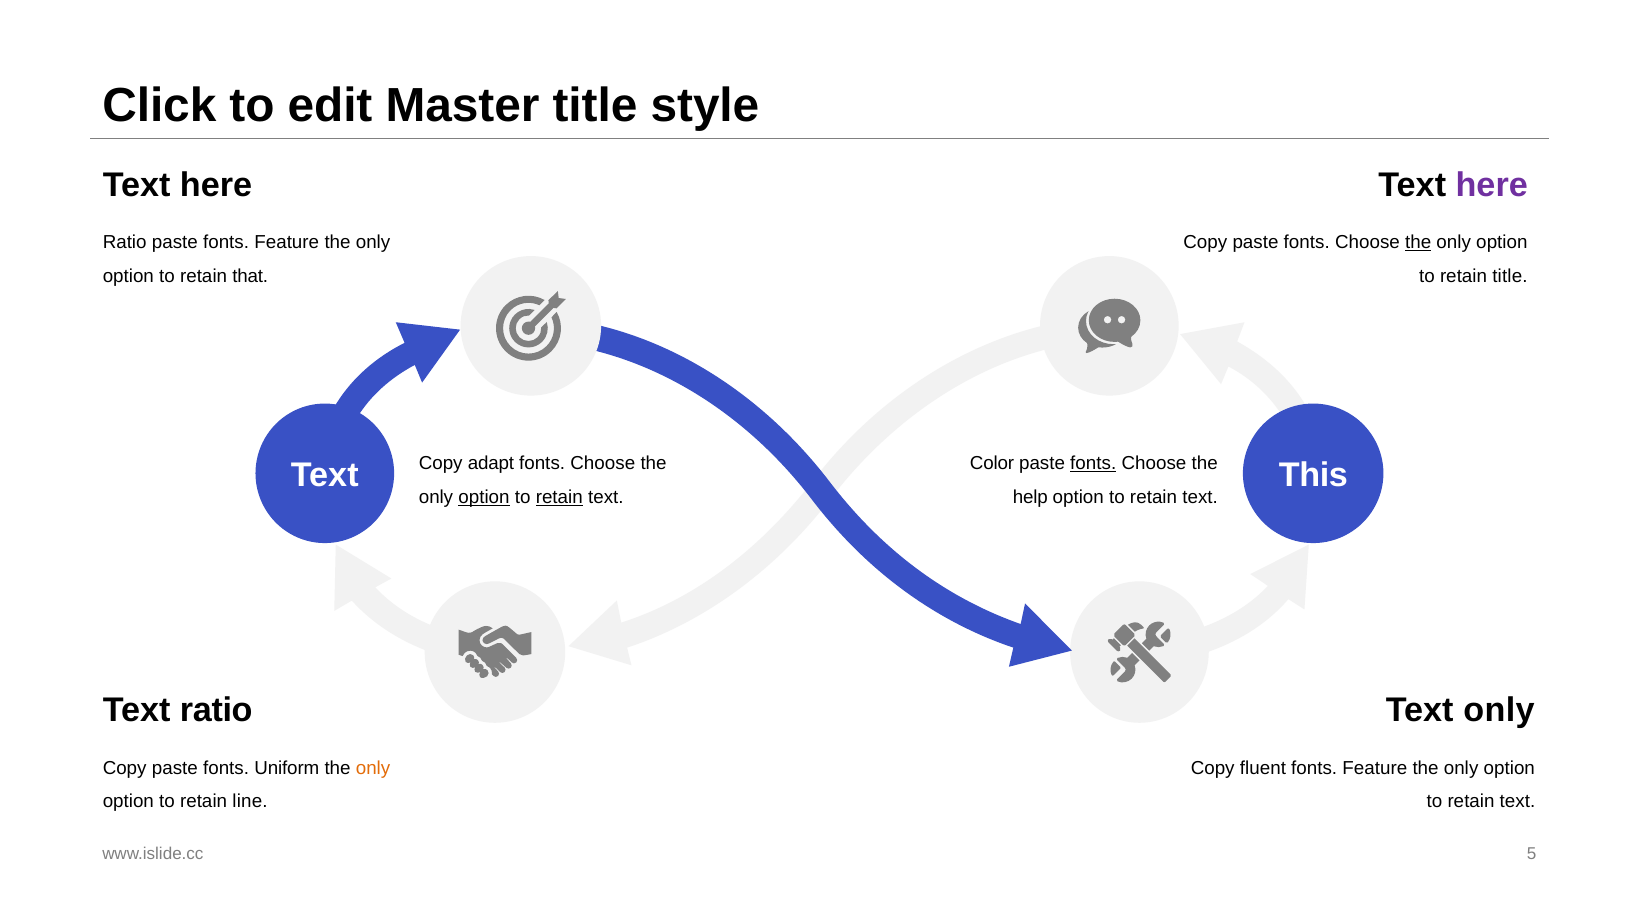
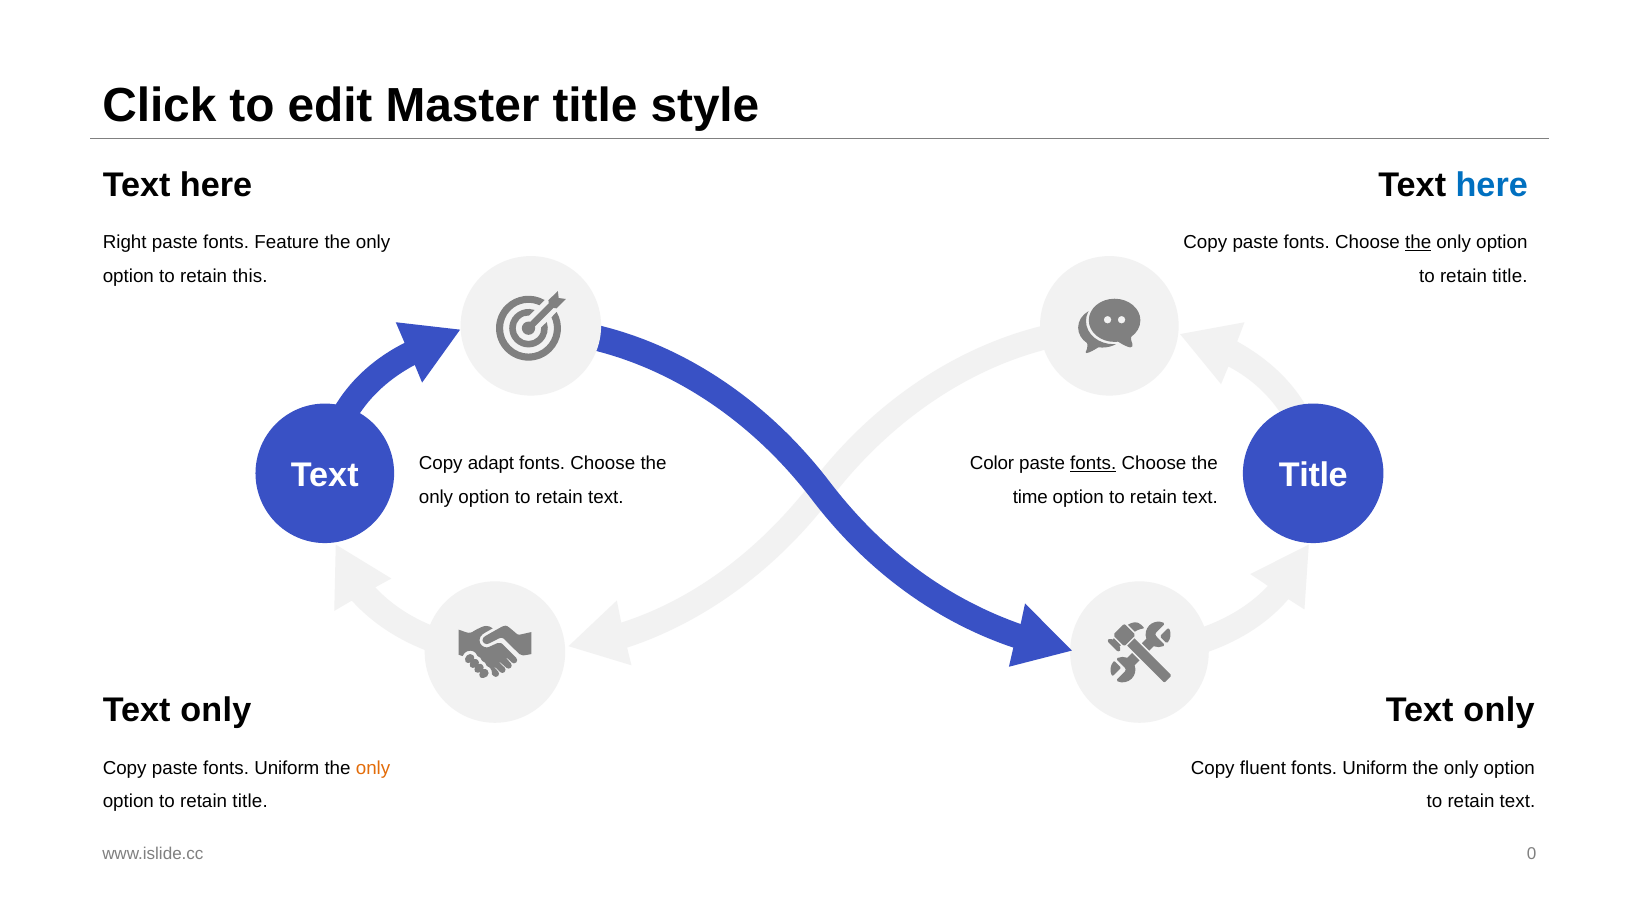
here at (1492, 185) colour: purple -> blue
Ratio at (125, 242): Ratio -> Right
that: that -> this
Text This: This -> Title
option at (484, 497) underline: present -> none
retain at (559, 497) underline: present -> none
help: help -> time
ratio at (216, 710): ratio -> only
Feature at (1375, 768): Feature -> Uniform
line at (250, 802): line -> title
5: 5 -> 0
